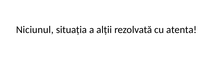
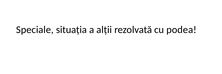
Niciunul: Niciunul -> Speciale
atenta: atenta -> podea
